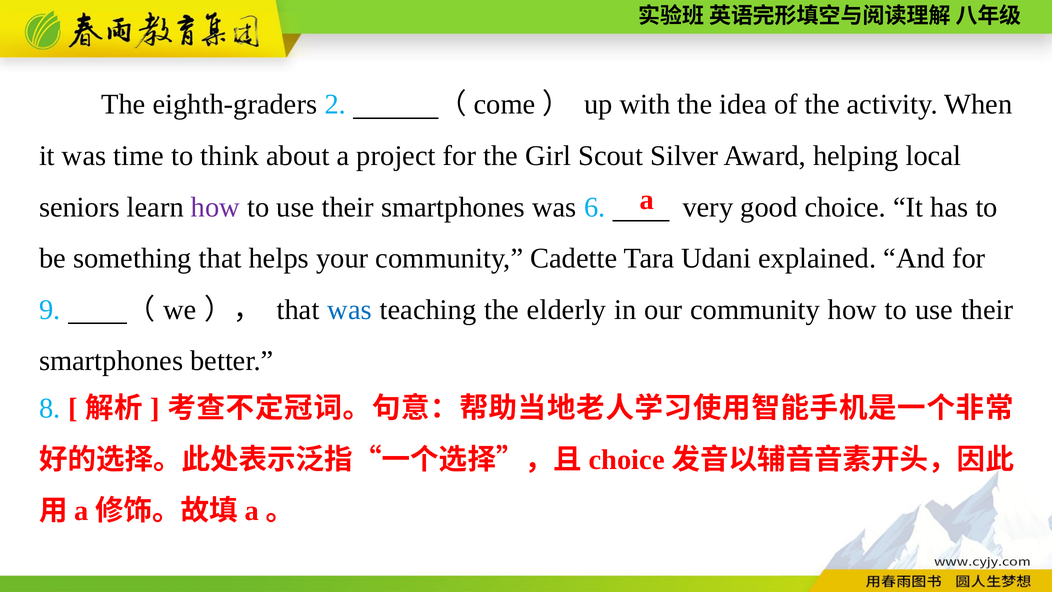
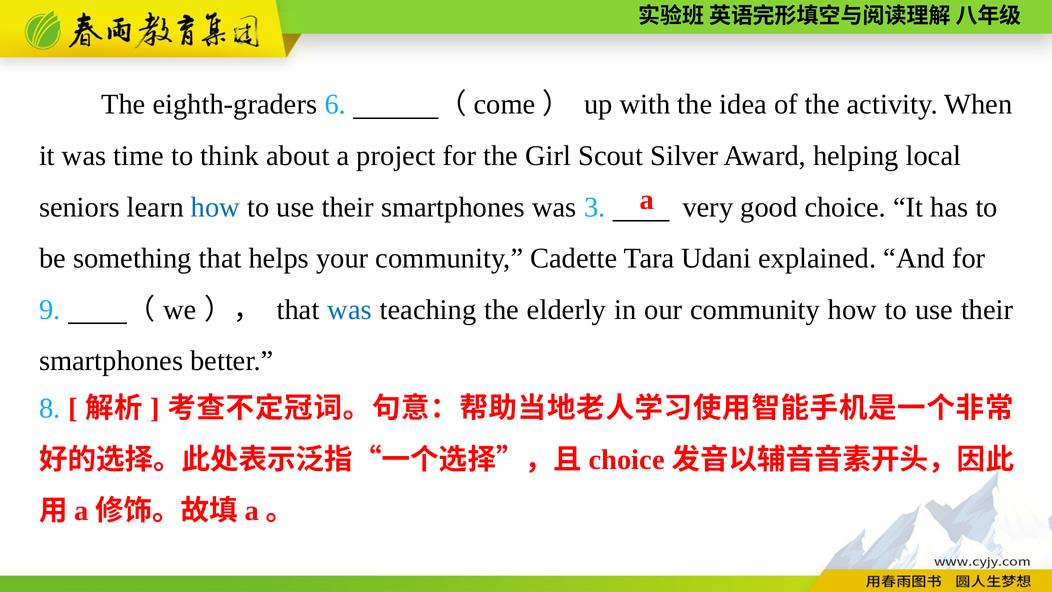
2: 2 -> 6
how at (215, 207) colour: purple -> blue
6: 6 -> 3
